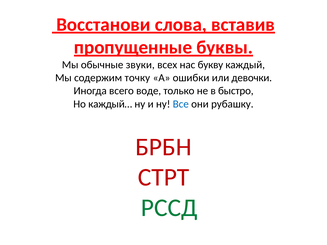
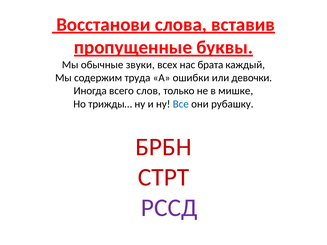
букву: букву -> брата
точку: точку -> труда
воде: воде -> слов
быстро: быстро -> мишке
каждый…: каждый… -> трижды…
РССД colour: green -> purple
